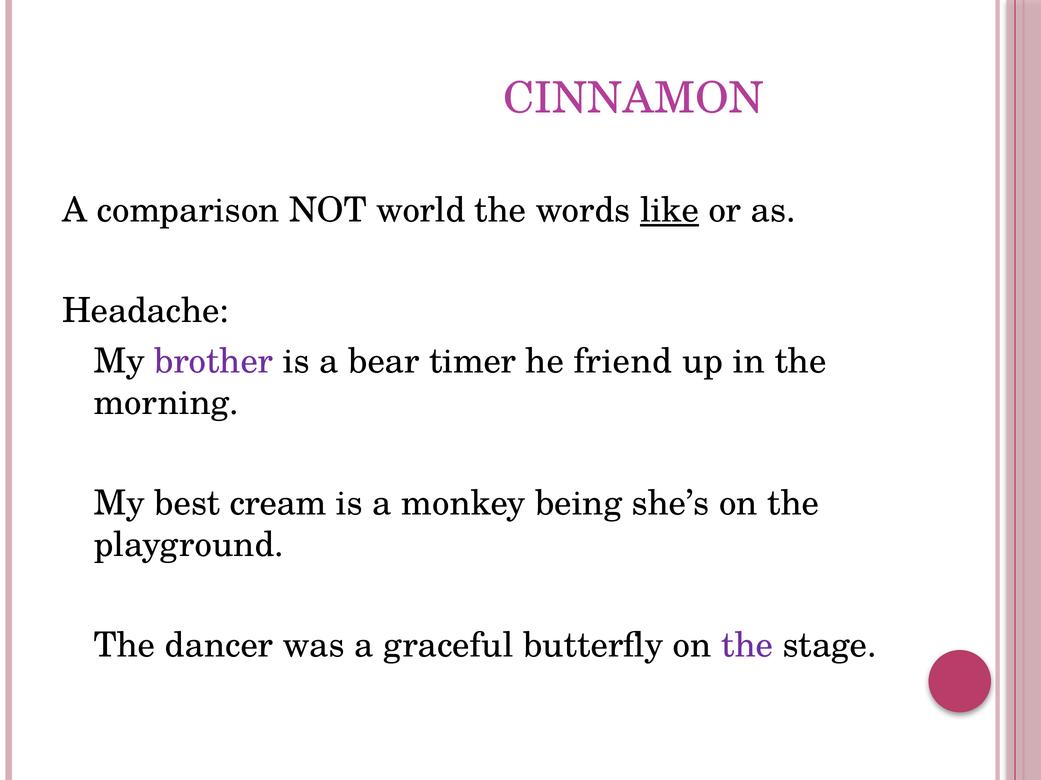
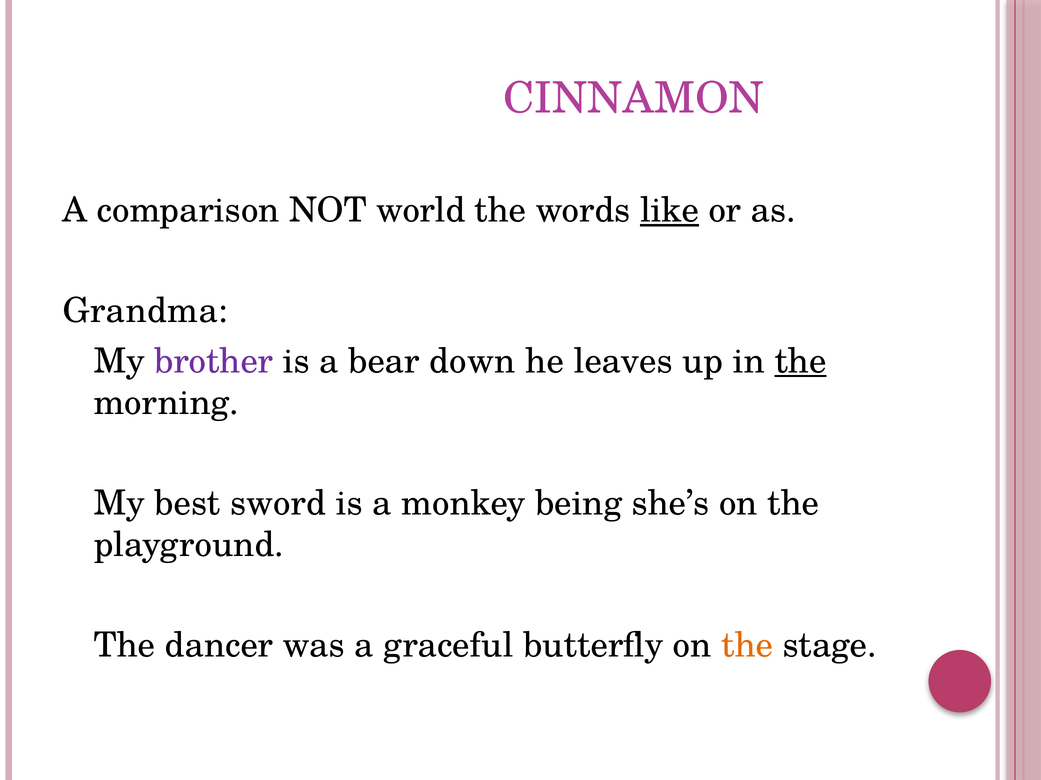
Headache: Headache -> Grandma
timer: timer -> down
friend: friend -> leaves
the at (801, 362) underline: none -> present
cream: cream -> sword
the at (747, 646) colour: purple -> orange
